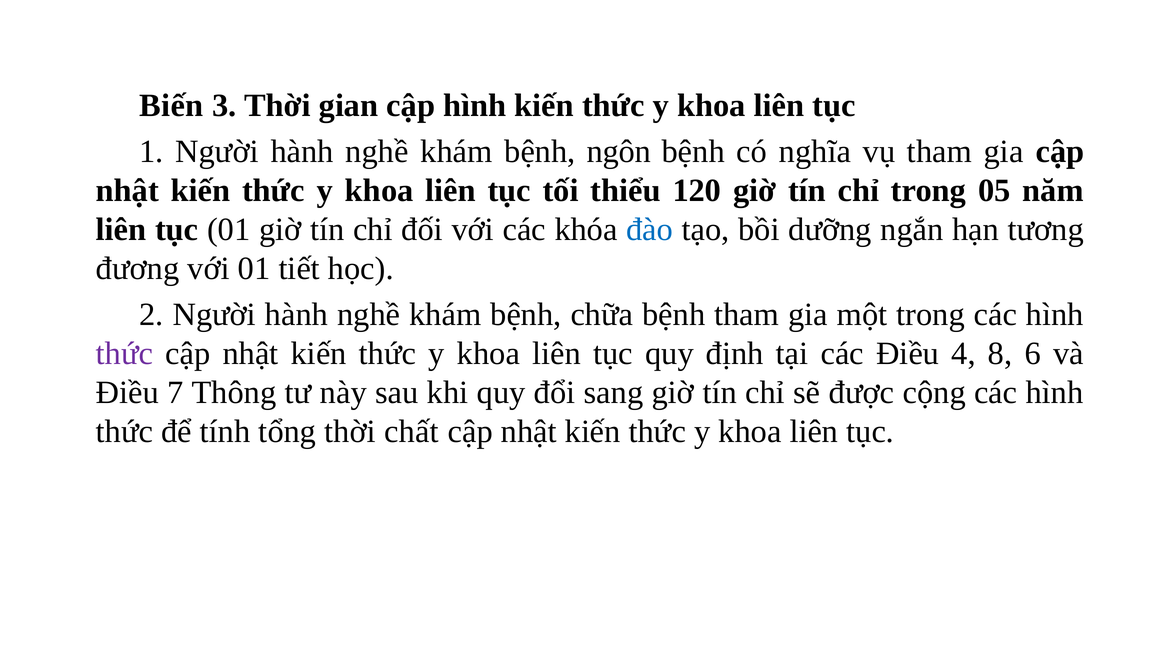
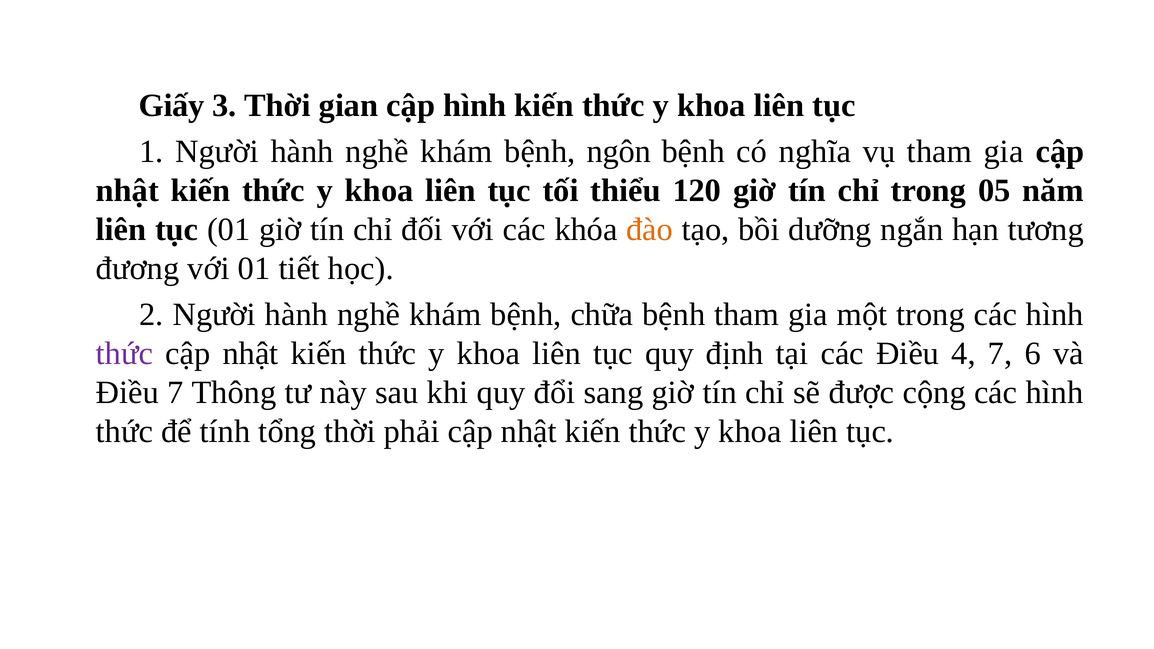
Biến: Biến -> Giấy
đào colour: blue -> orange
4 8: 8 -> 7
chất: chất -> phải
